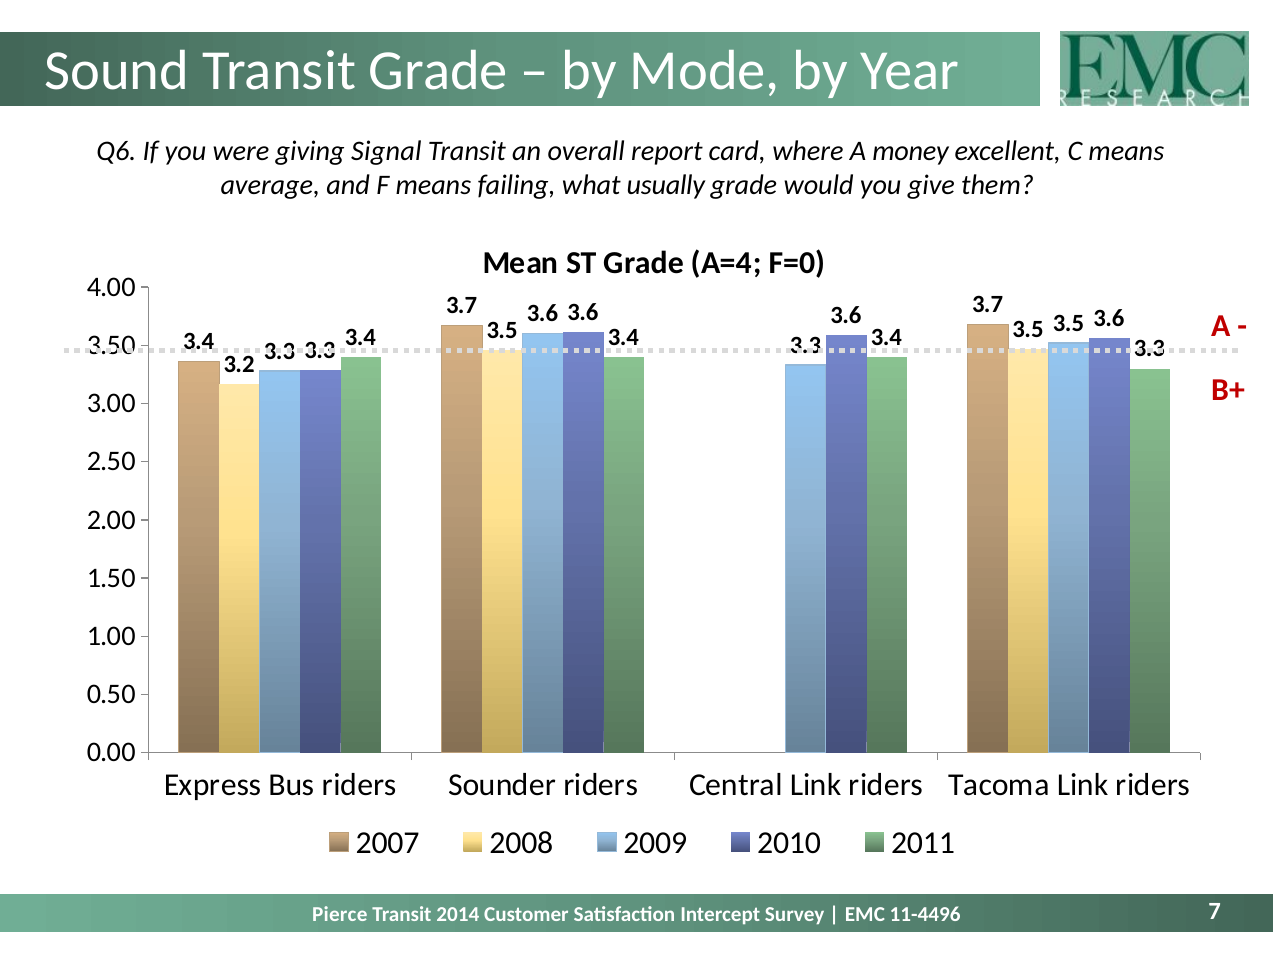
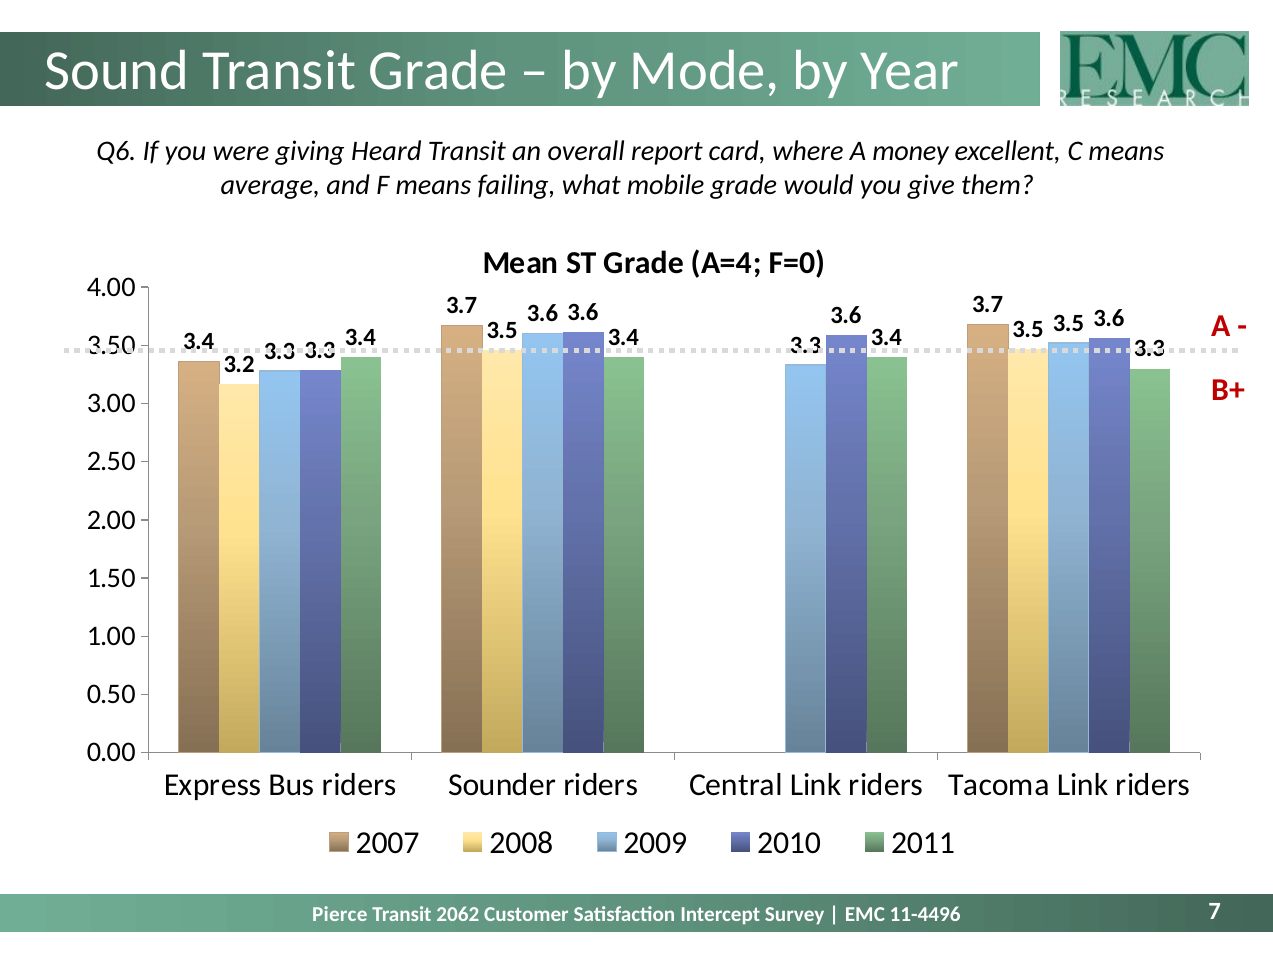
Signal: Signal -> Heard
usually: usually -> mobile
2014: 2014 -> 2062
